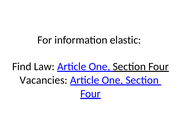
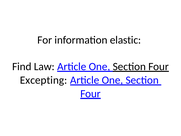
Vacancies: Vacancies -> Excepting
